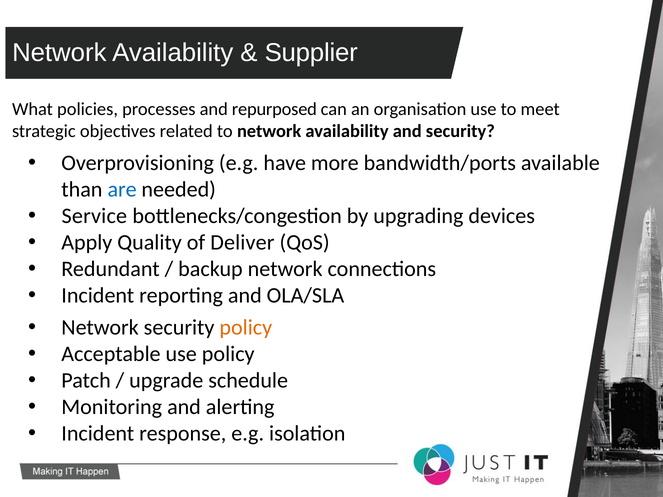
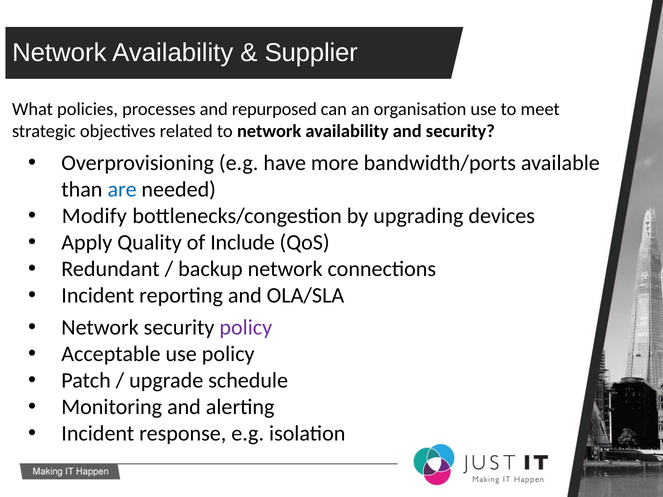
Service: Service -> Modify
Deliver: Deliver -> Include
policy at (246, 328) colour: orange -> purple
